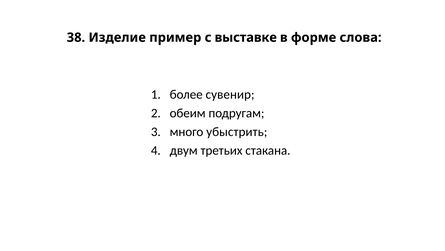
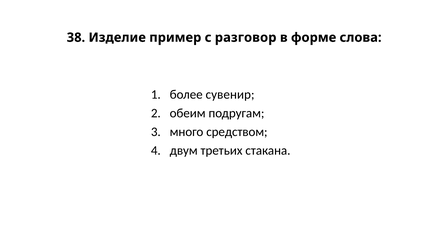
выставке: выставке -> разговор
убыстрить: убыстрить -> средством
